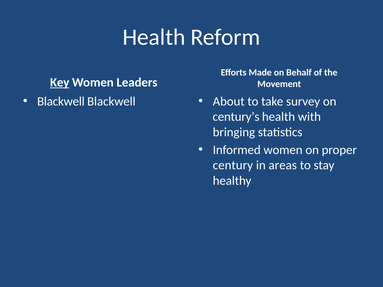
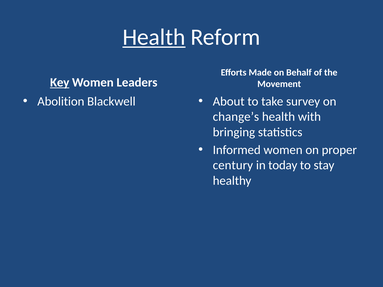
Health at (154, 37) underline: none -> present
Blackwell at (61, 102): Blackwell -> Abolition
century’s: century’s -> change’s
areas: areas -> today
